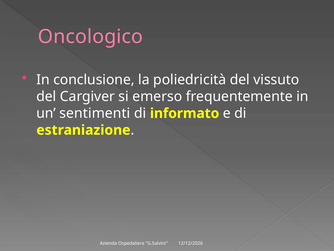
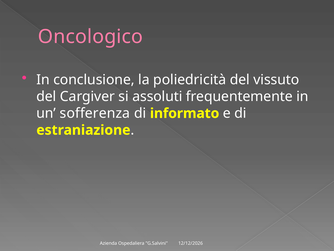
emerso: emerso -> assoluti
sentimenti: sentimenti -> sofferenza
